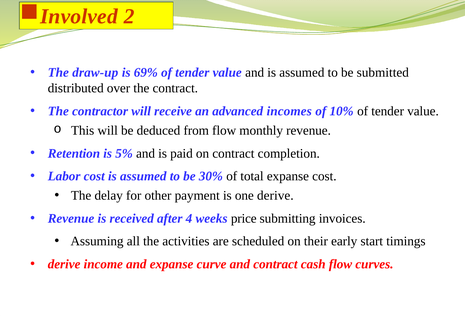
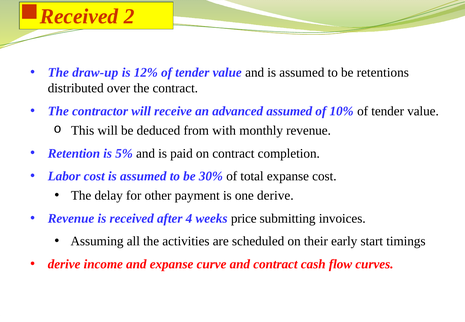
Involved at (79, 16): Involved -> Received
69%: 69% -> 12%
submitted: submitted -> retentions
advanced incomes: incomes -> assumed
from flow: flow -> with
